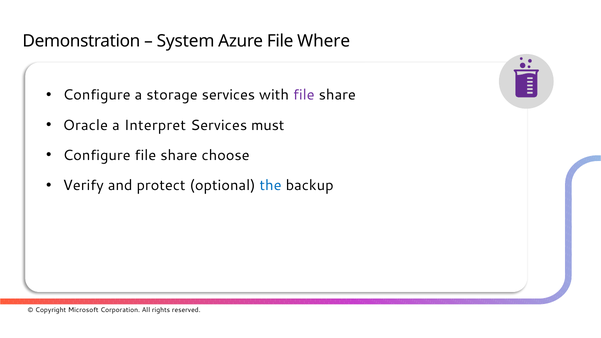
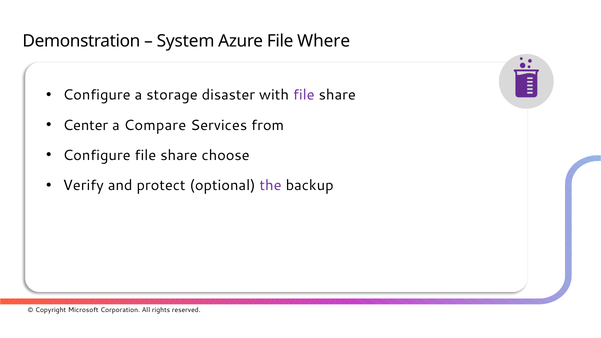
storage services: services -> disaster
Oracle: Oracle -> Center
Interpret: Interpret -> Compare
must: must -> from
the colour: blue -> purple
